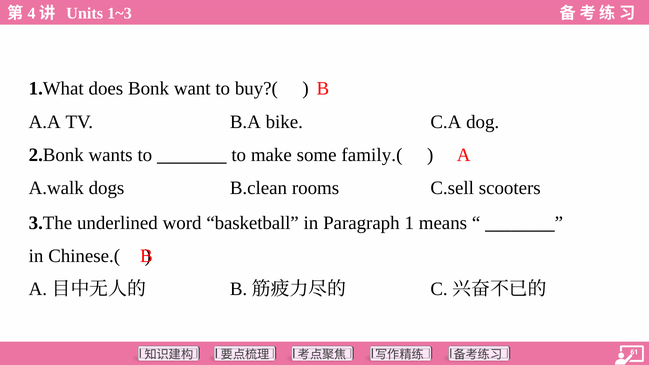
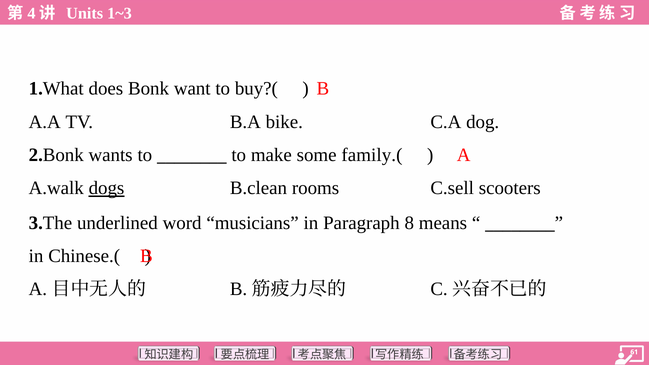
dogs underline: none -> present
basketball: basketball -> musicians
1: 1 -> 8
